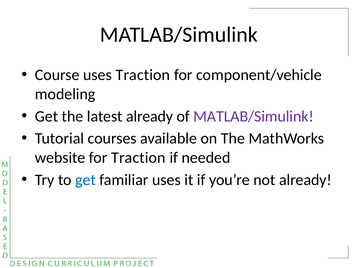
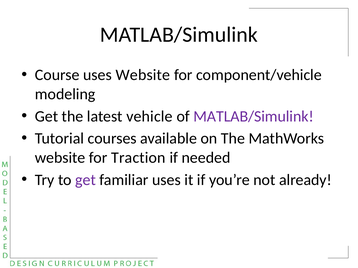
uses Traction: Traction -> Website
latest already: already -> vehicle
get at (86, 180) colour: blue -> purple
